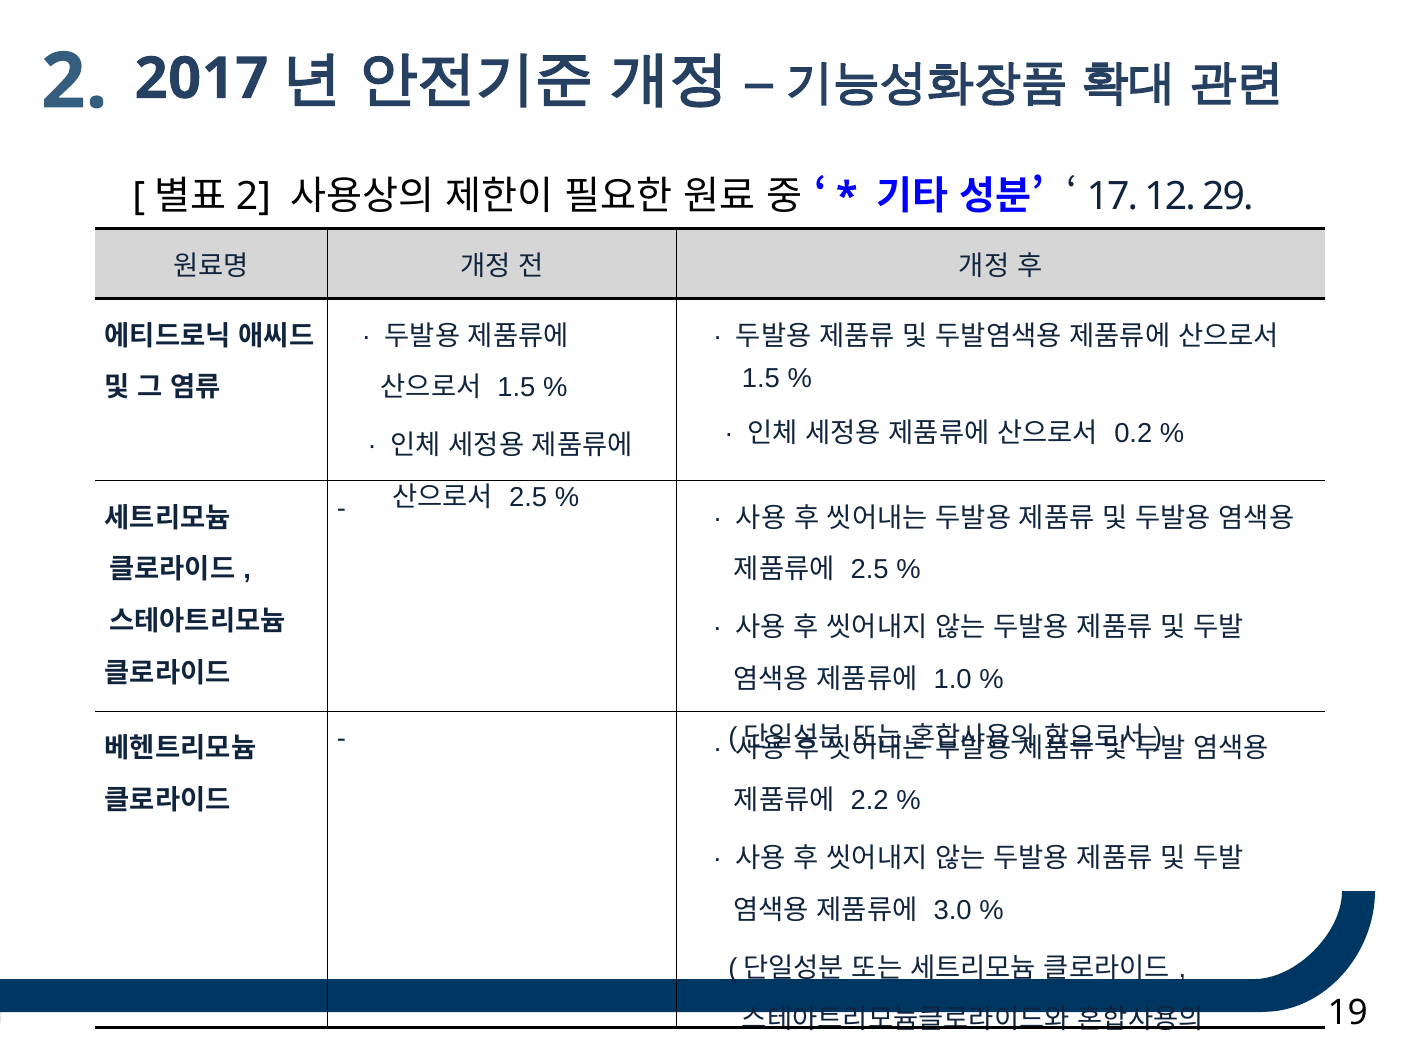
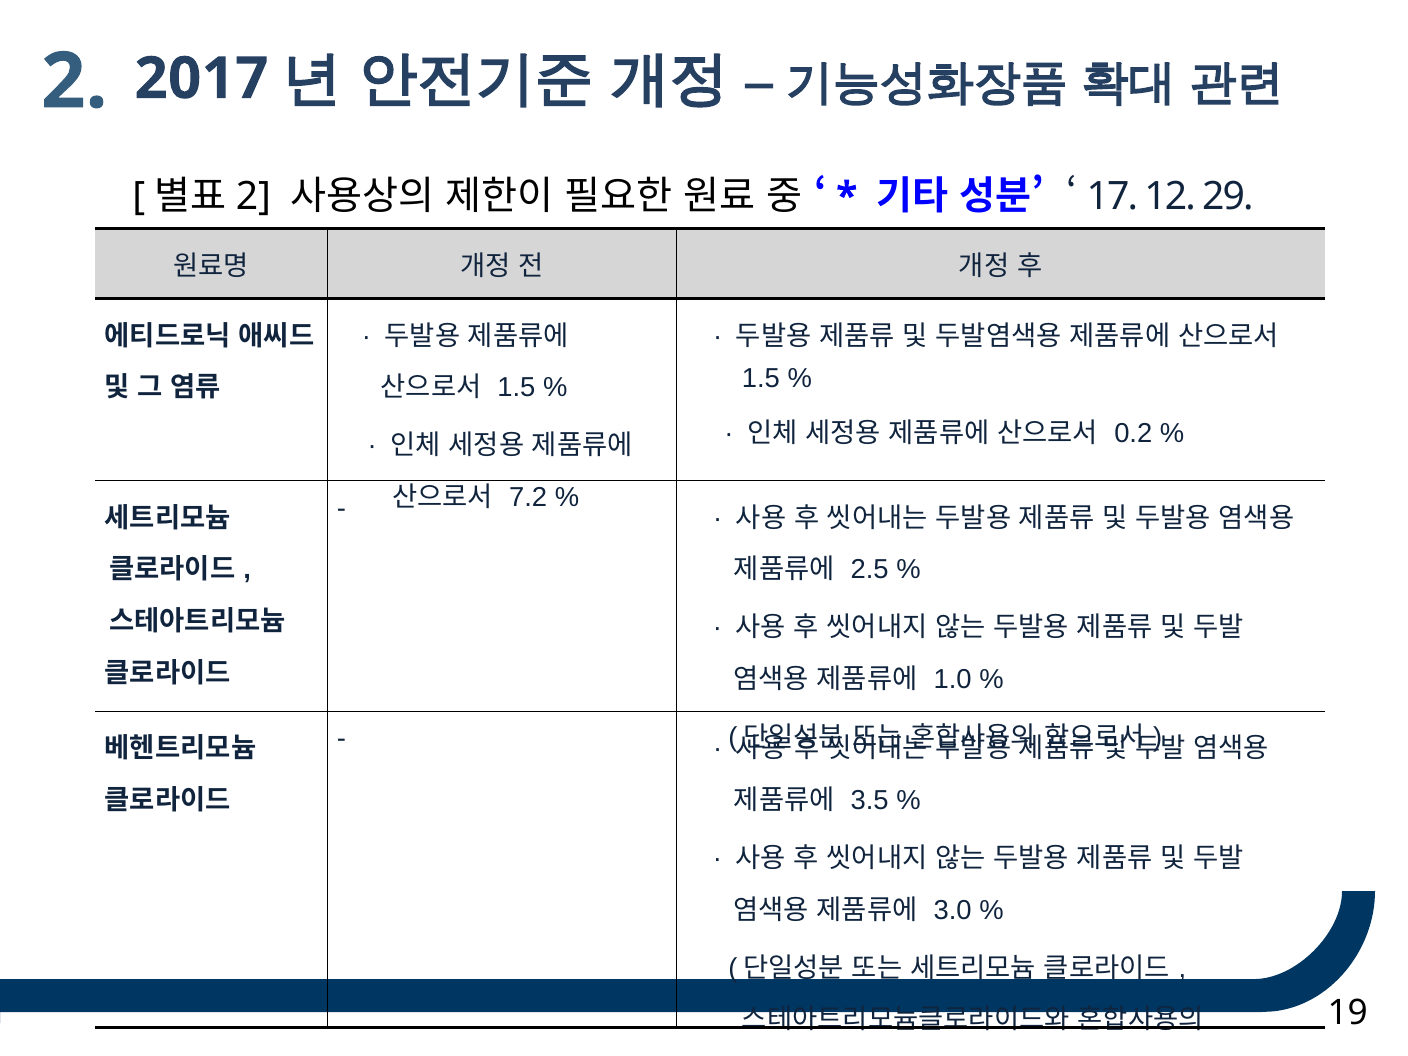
2.5 at (528, 498): 2.5 -> 7.2
2.2: 2.2 -> 3.5
